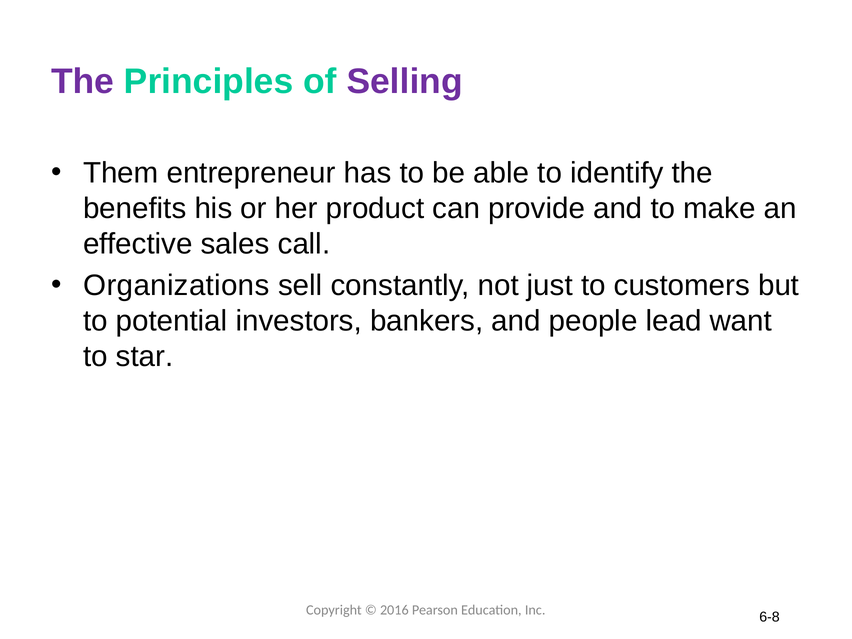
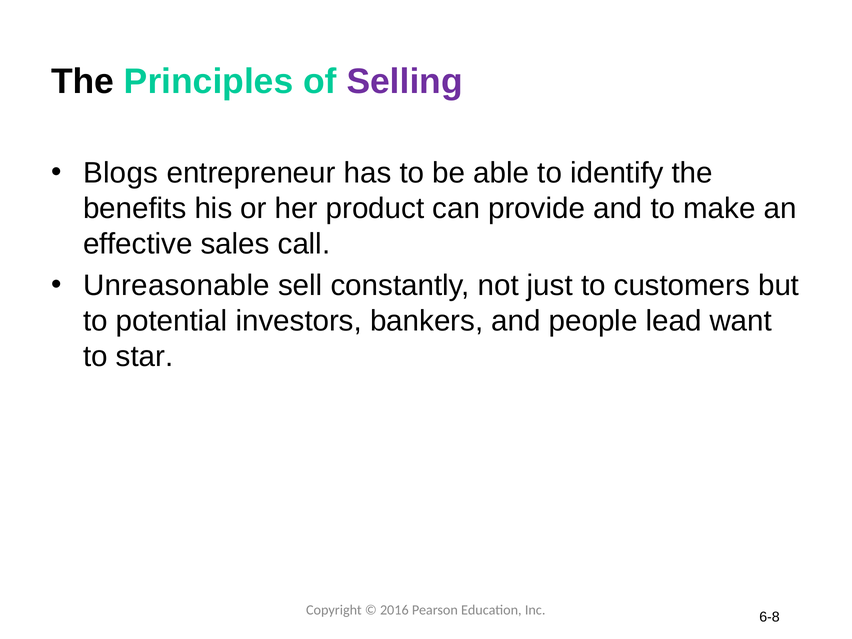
The at (83, 81) colour: purple -> black
Them: Them -> Blogs
Organizations: Organizations -> Unreasonable
